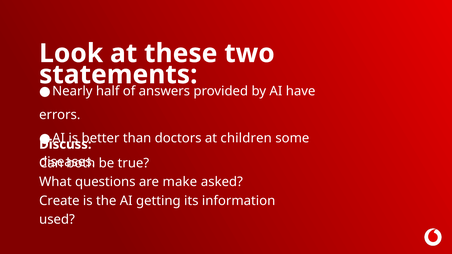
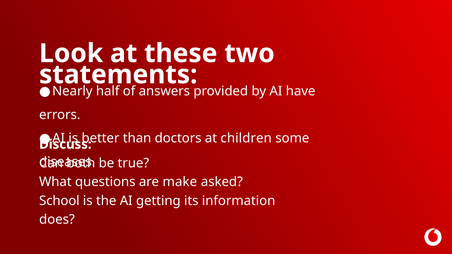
Create: Create -> School
used: used -> does
